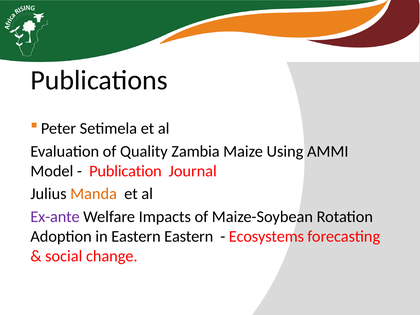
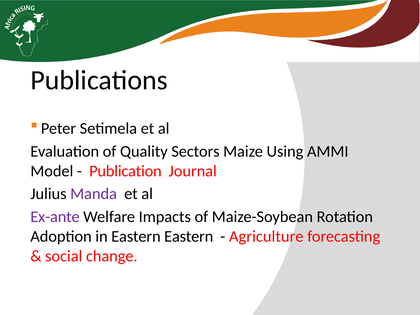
Zambia: Zambia -> Sectors
Manda colour: orange -> purple
Ecosystems: Ecosystems -> Agriculture
